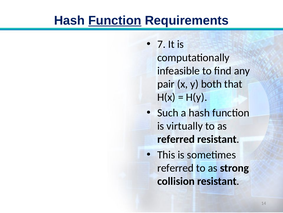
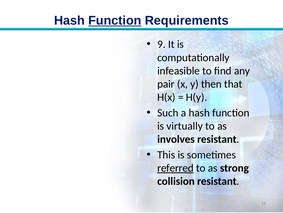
7: 7 -> 9
both: both -> then
referred at (176, 139): referred -> involves
referred at (175, 167) underline: none -> present
